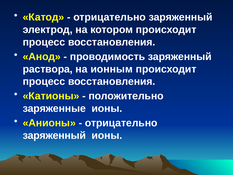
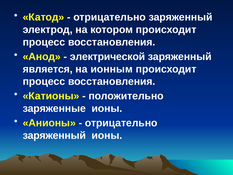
проводимость: проводимость -> электрической
раствора: раствора -> является
